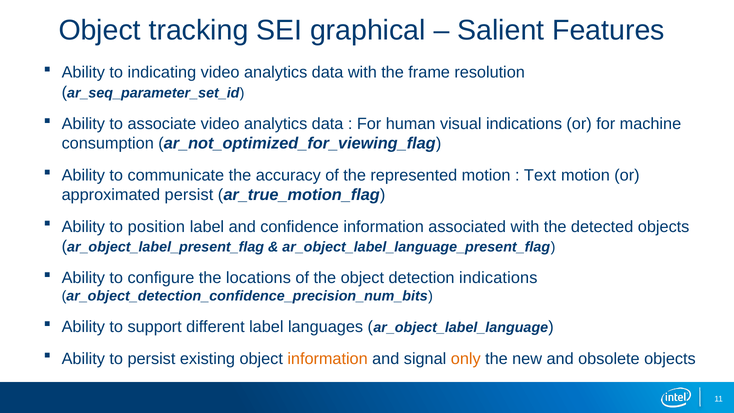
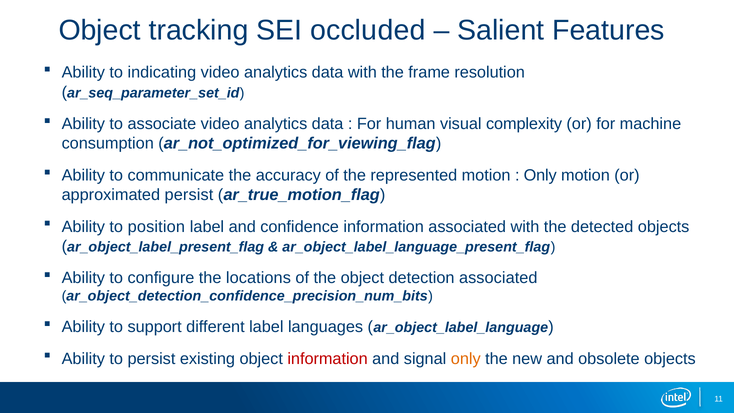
graphical: graphical -> occluded
visual indications: indications -> complexity
Text at (540, 175): Text -> Only
detection indications: indications -> associated
information at (328, 359) colour: orange -> red
